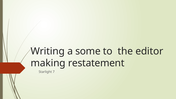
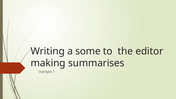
restatement: restatement -> summarises
